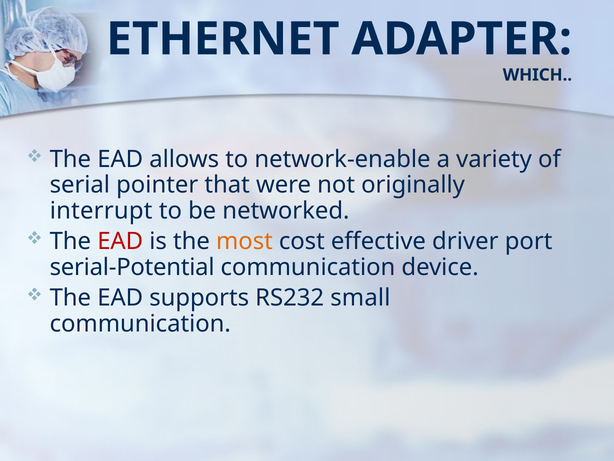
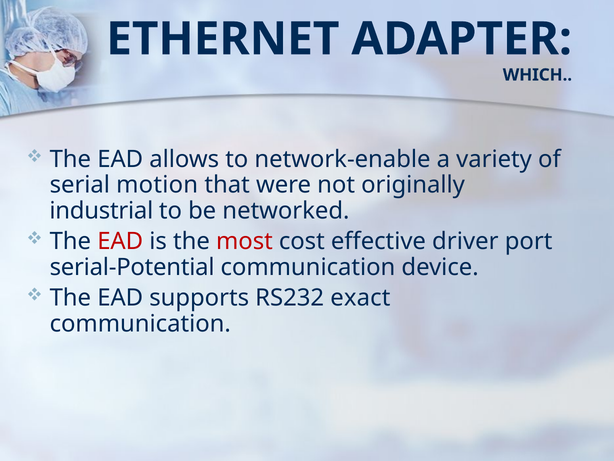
pointer: pointer -> motion
interrupt: interrupt -> industrial
most colour: orange -> red
small: small -> exact
